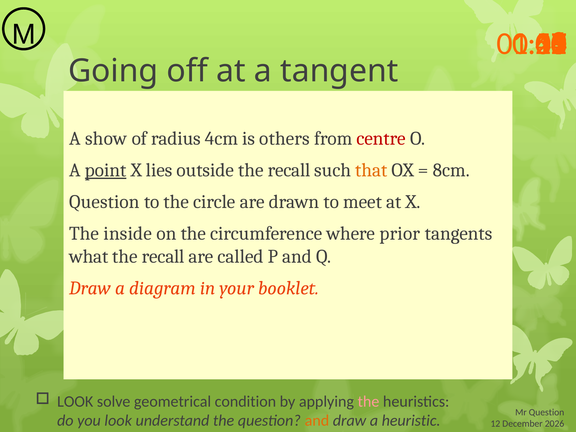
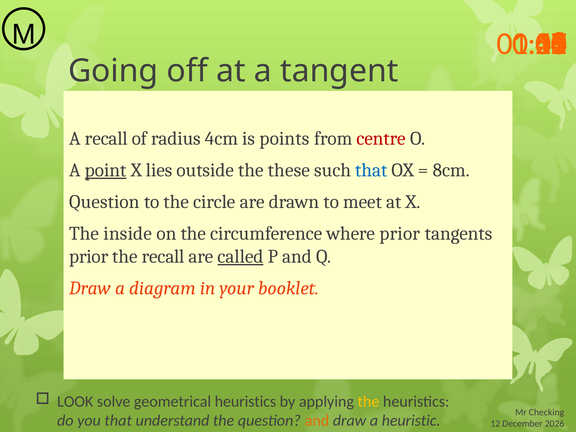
A show: show -> recall
others: others -> points
outside the recall: recall -> these
that at (371, 170) colour: orange -> blue
what at (89, 256): what -> prior
called underline: none -> present
geometrical condition: condition -> heuristics
the at (368, 401) colour: pink -> yellow
Mr Question: Question -> Checking
you look: look -> that
